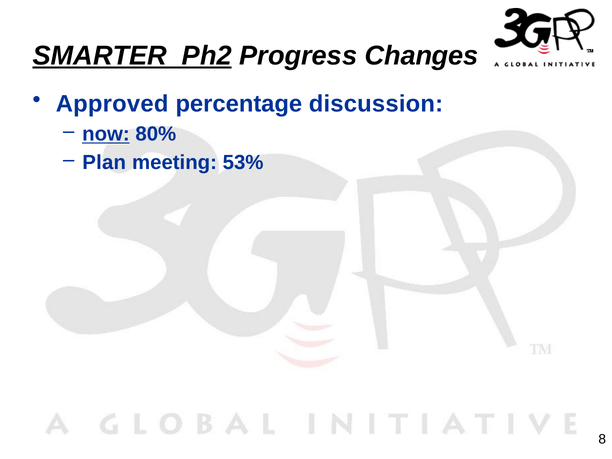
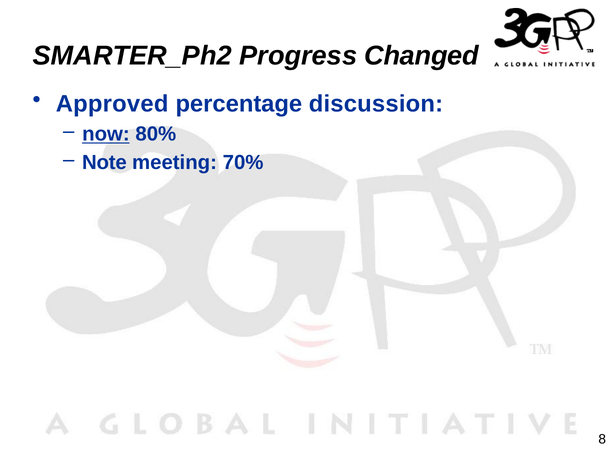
SMARTER_Ph2 underline: present -> none
Changes: Changes -> Changed
Plan: Plan -> Note
53%: 53% -> 70%
